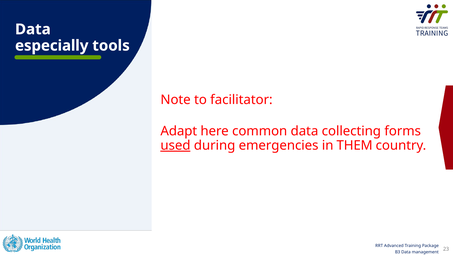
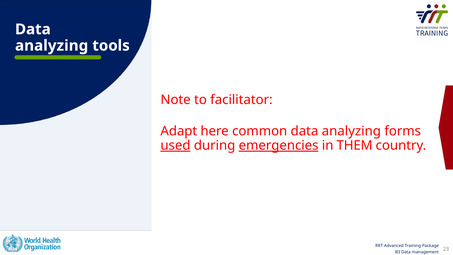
especially at (52, 46): especially -> analyzing
common data collecting: collecting -> analyzing
emergencies underline: none -> present
